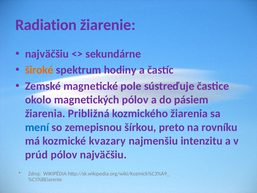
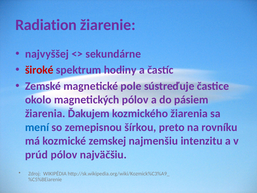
najväčšiu at (47, 54): najväčšiu -> najvyššej
široké colour: orange -> red
Približná: Približná -> Ďakujem
kvazary: kvazary -> zemskej
